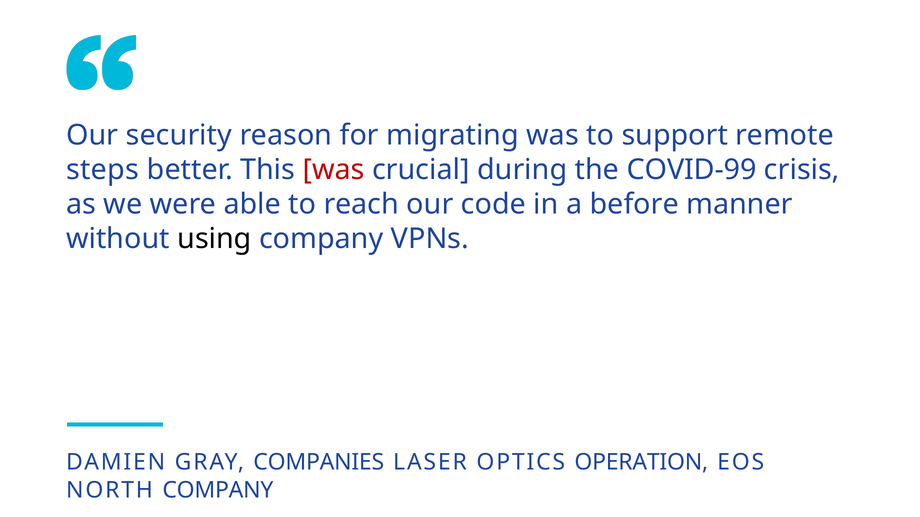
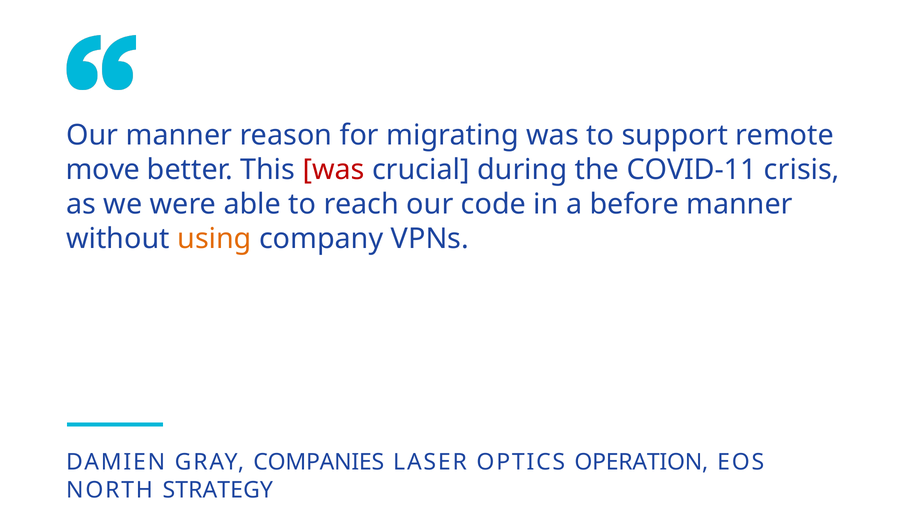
Our security: security -> manner
steps: steps -> move
COVID-99: COVID-99 -> COVID-11
using colour: black -> orange
NORTH COMPANY: COMPANY -> STRATEGY
